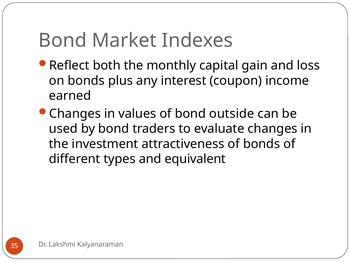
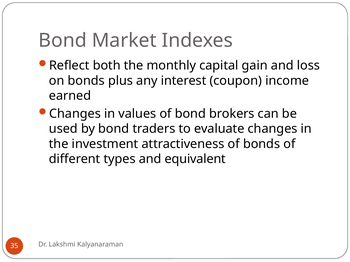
outside: outside -> brokers
